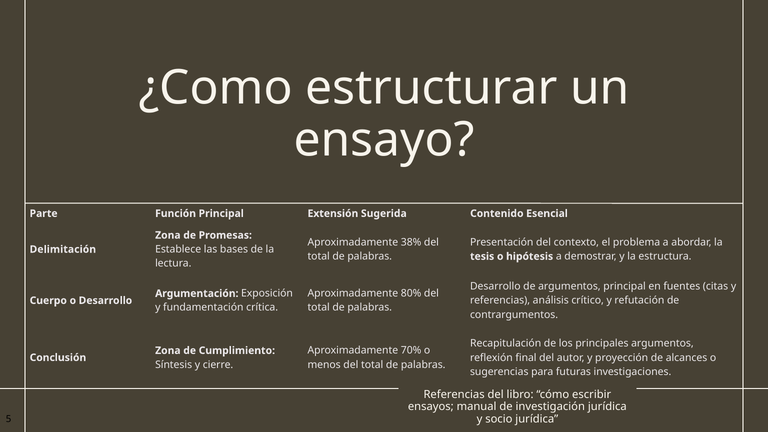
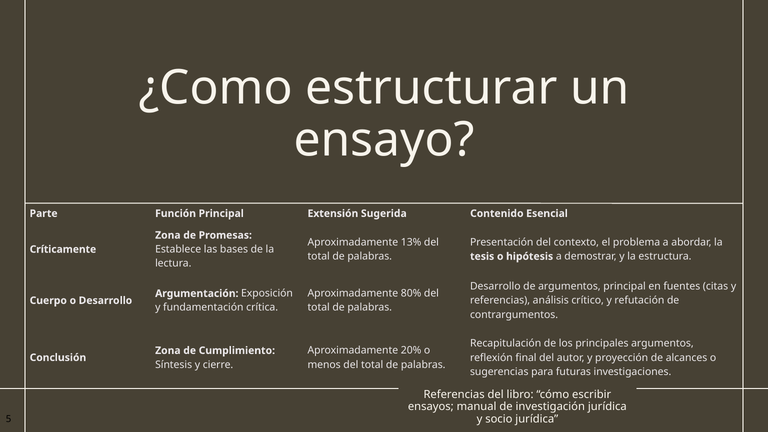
38%: 38% -> 13%
Delimitación: Delimitación -> Críticamente
70%: 70% -> 20%
